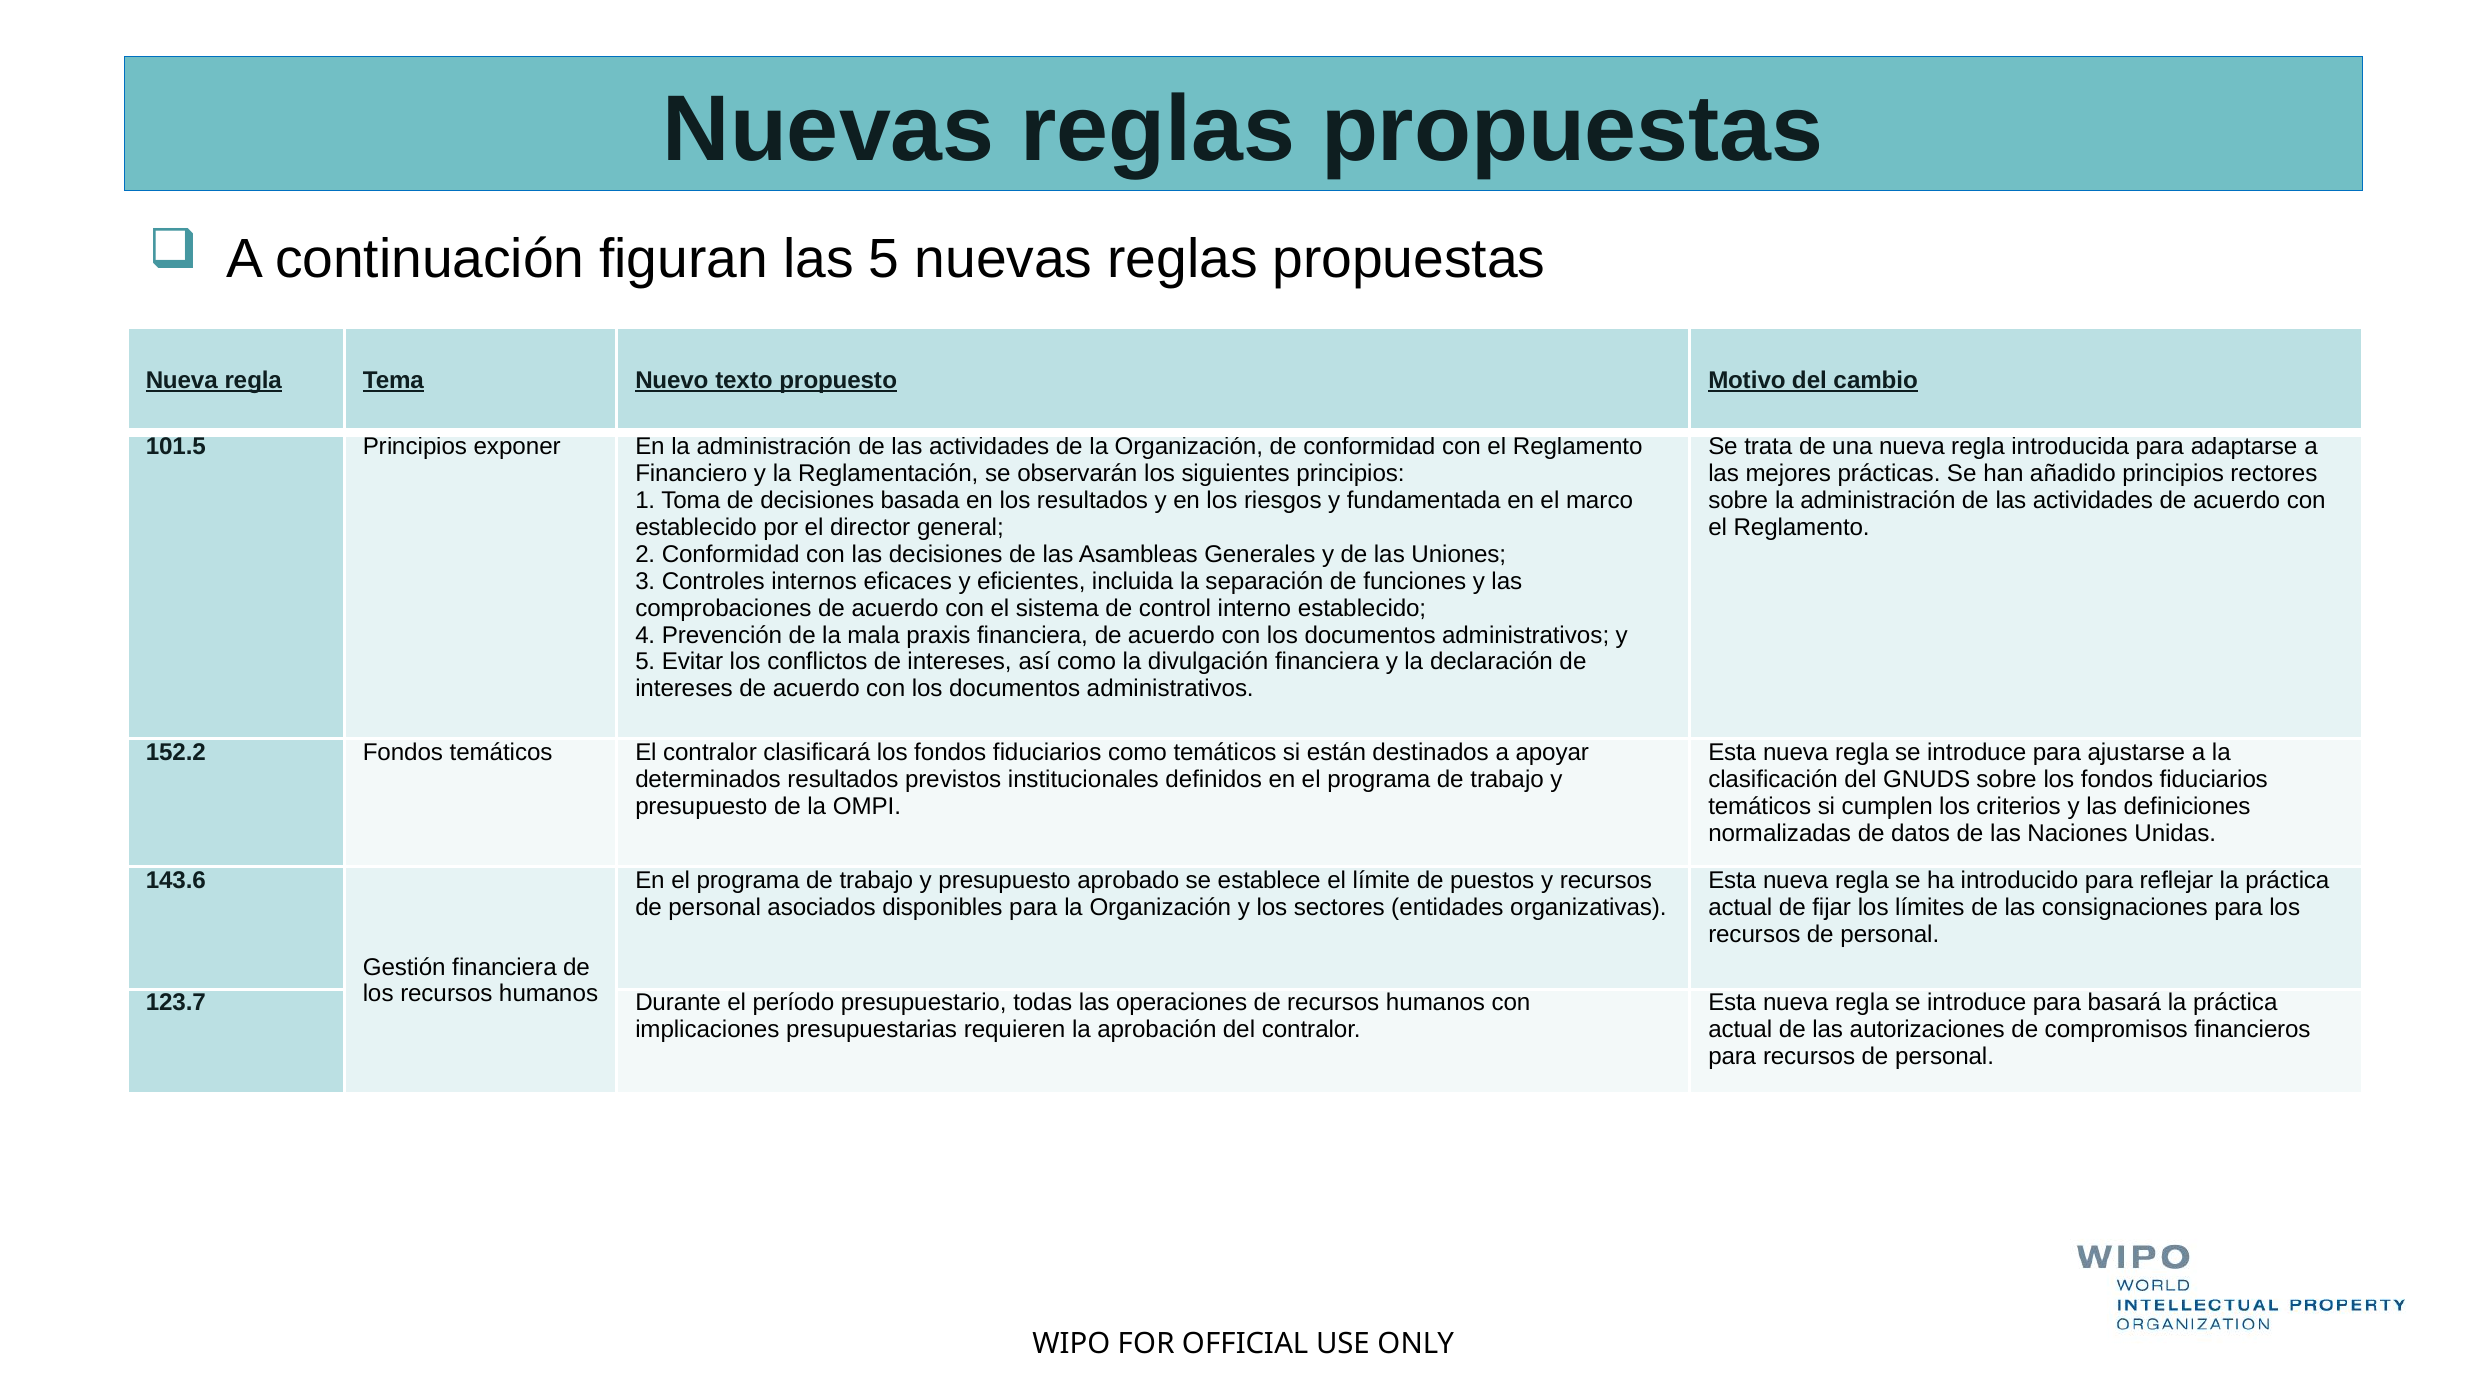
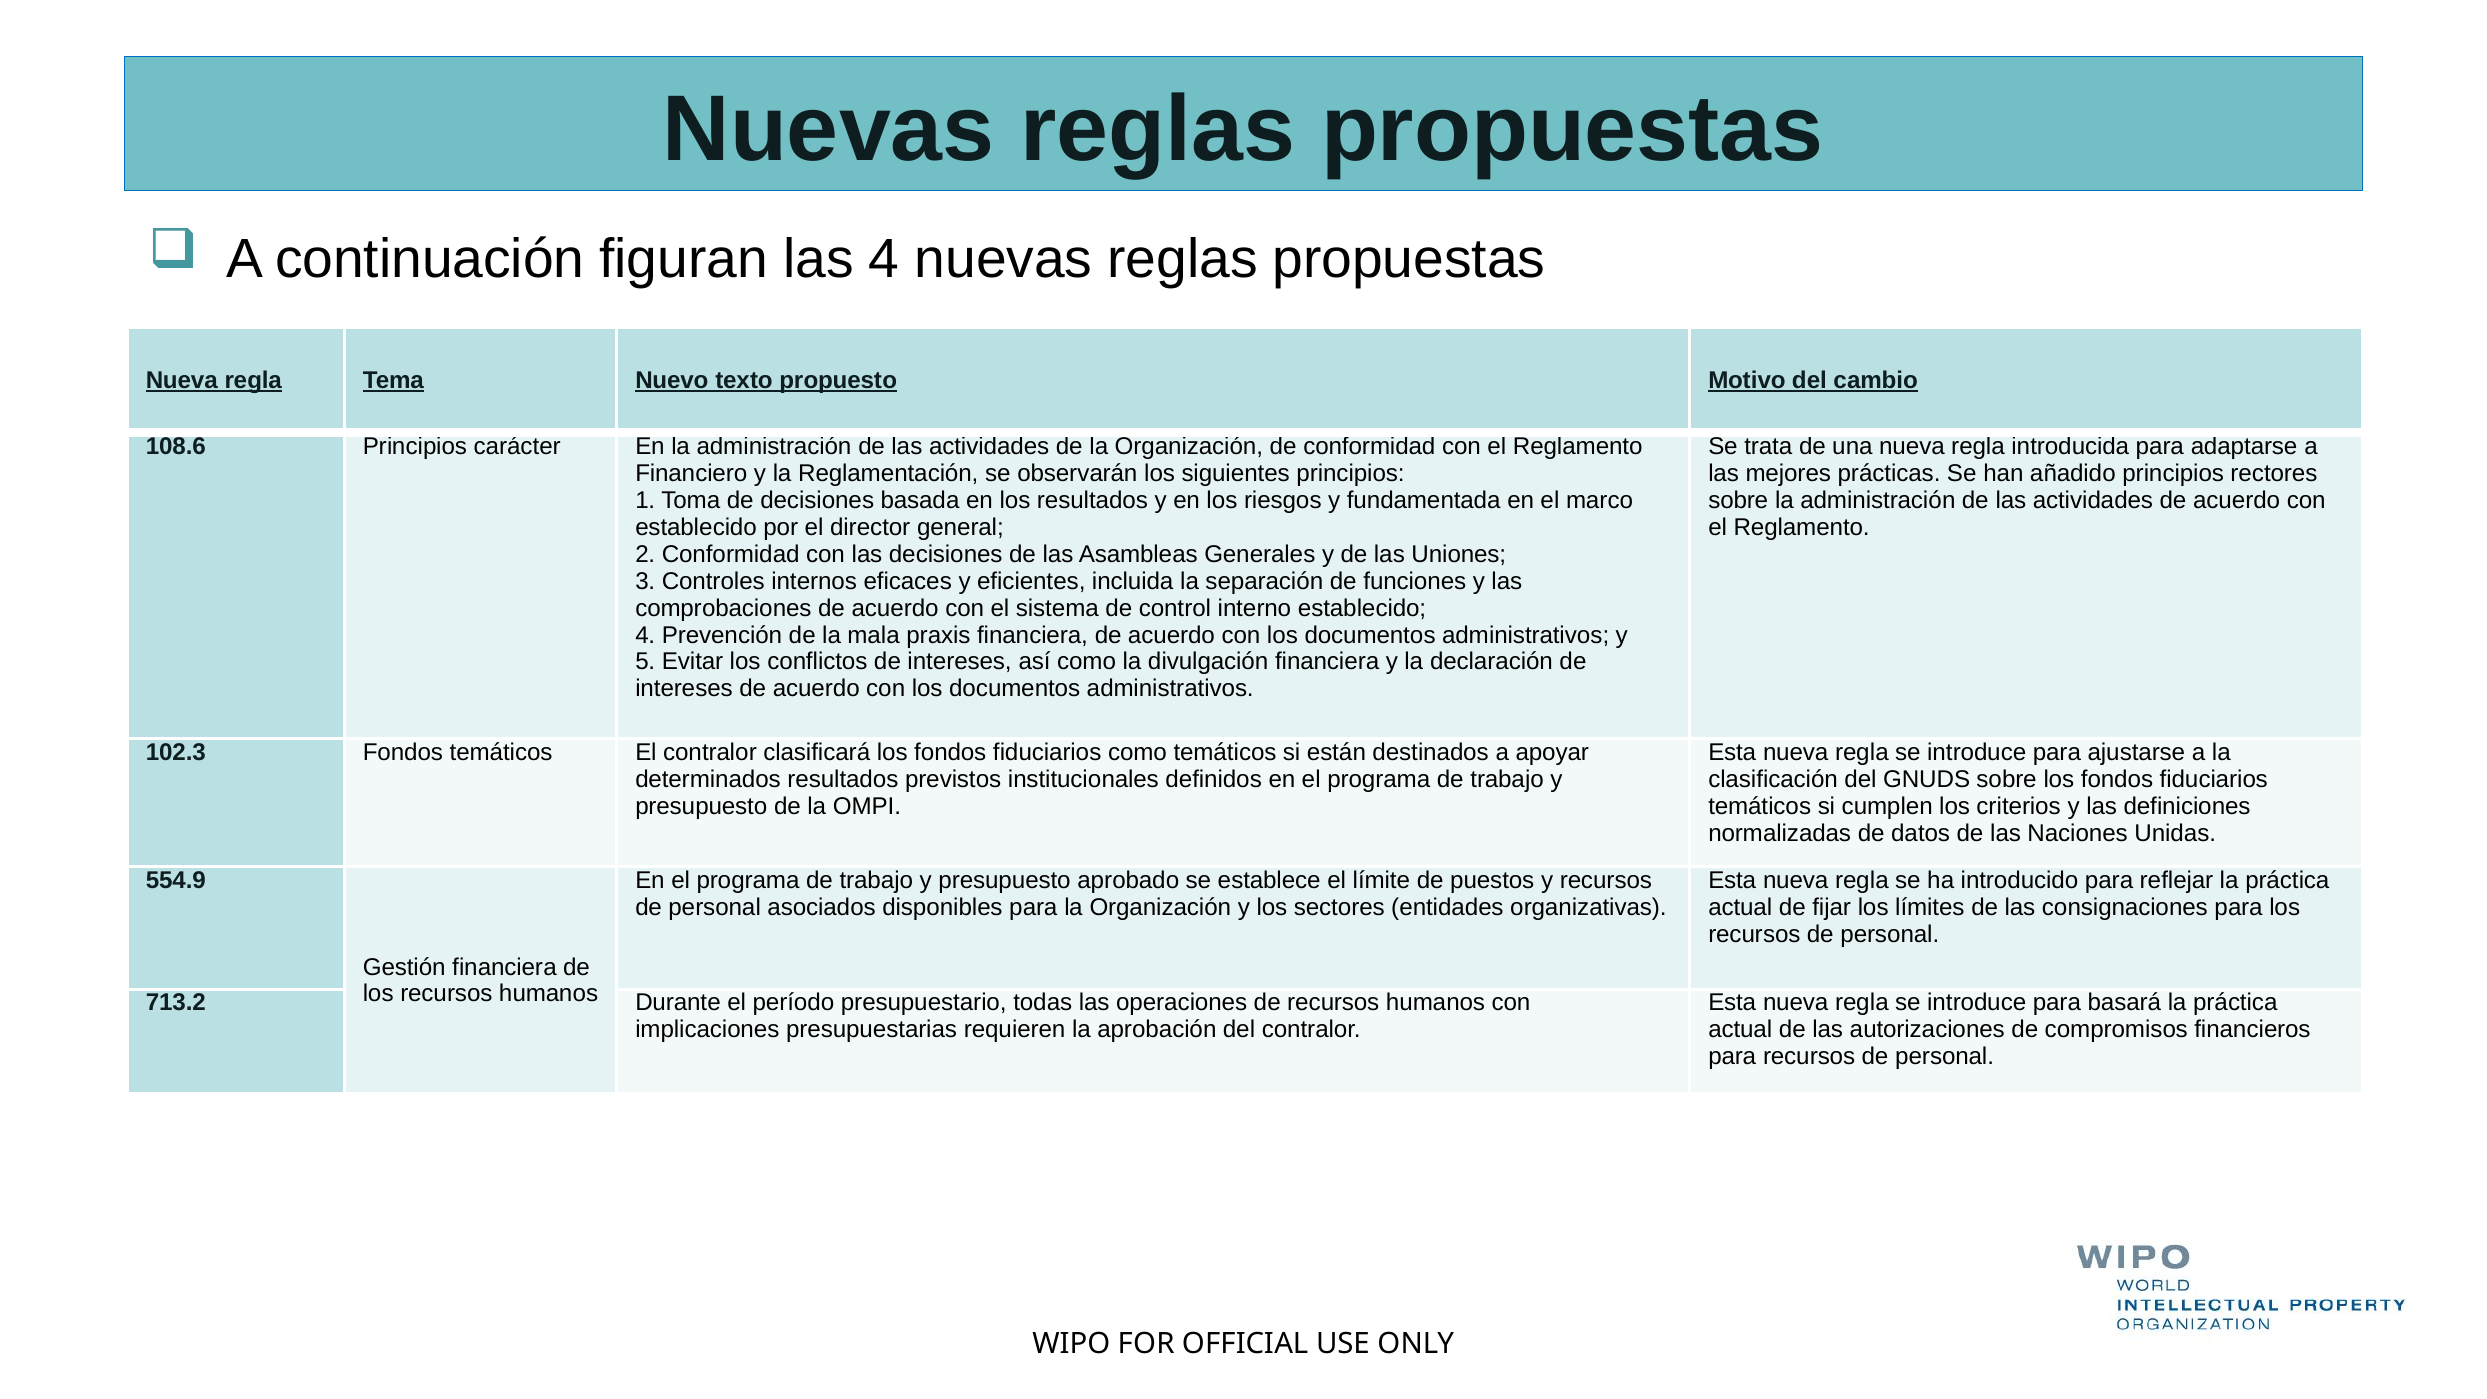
las 5: 5 -> 4
101.5: 101.5 -> 108.6
exponer: exponer -> carácter
152.2: 152.2 -> 102.3
143.6: 143.6 -> 554.9
123.7: 123.7 -> 713.2
